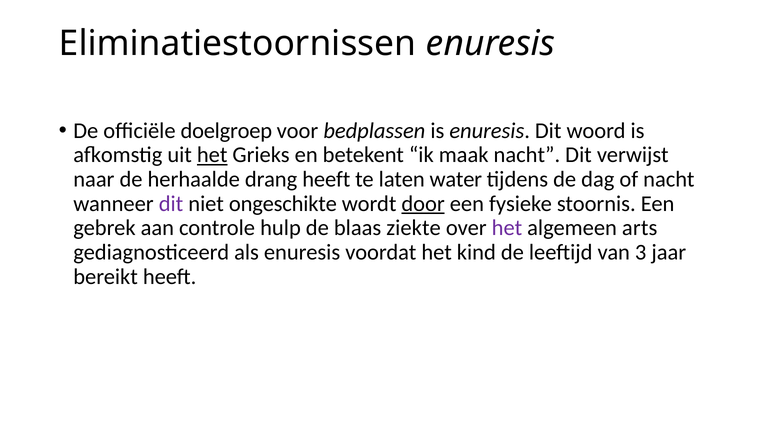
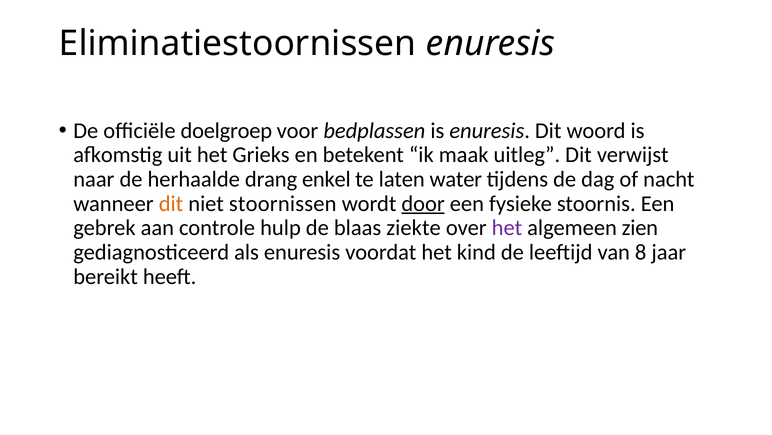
het at (212, 155) underline: present -> none
maak nacht: nacht -> uitleg
drang heeft: heeft -> enkel
dit at (171, 203) colour: purple -> orange
ongeschikte: ongeschikte -> stoornissen
arts: arts -> zien
3: 3 -> 8
